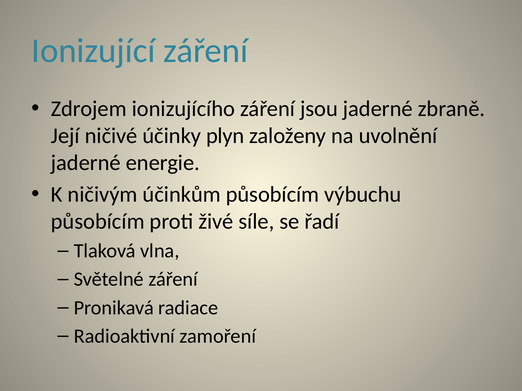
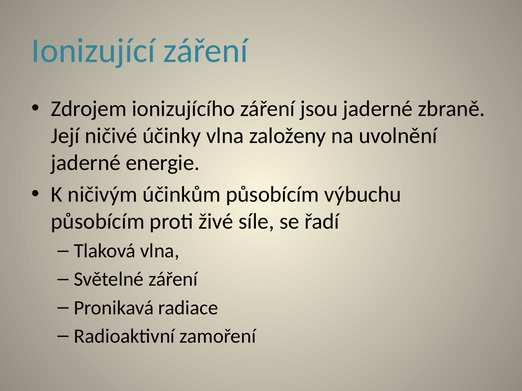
účinky plyn: plyn -> vlna
